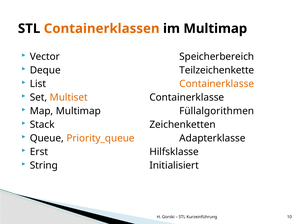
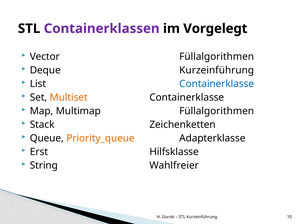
Containerklassen colour: orange -> purple
im Multimap: Multimap -> Vorgelegt
Vector Speicherbereich: Speicherbereich -> Füllalgorithmen
Deque Teilzeichenkette: Teilzeichenkette -> Kurzeinführung
Containerklasse at (217, 84) colour: orange -> blue
Initialisiert: Initialisiert -> Wahlfreier
